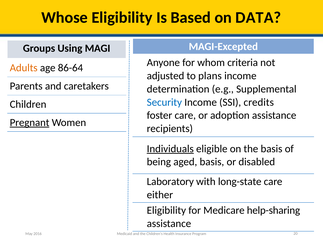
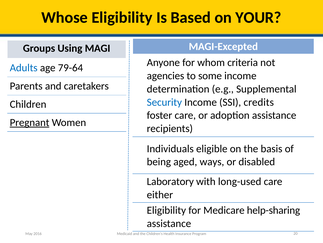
DATA: DATA -> YOUR
Adults colour: orange -> blue
86-64: 86-64 -> 79-64
adjusted: adjusted -> agencies
plans: plans -> some
Individuals underline: present -> none
aged basis: basis -> ways
long-state: long-state -> long-used
